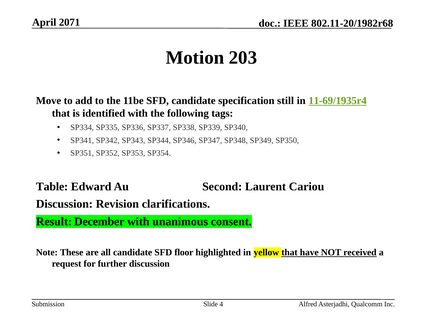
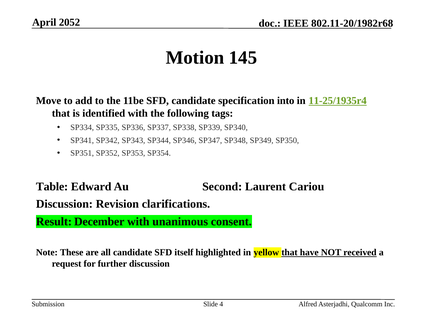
2071: 2071 -> 2052
203: 203 -> 145
still: still -> into
11-69/1935r4: 11-69/1935r4 -> 11-25/1935r4
floor: floor -> itself
